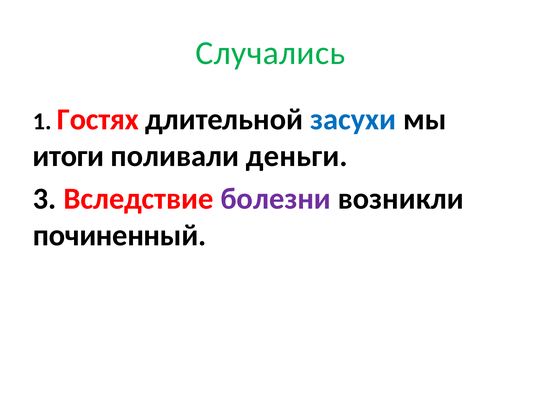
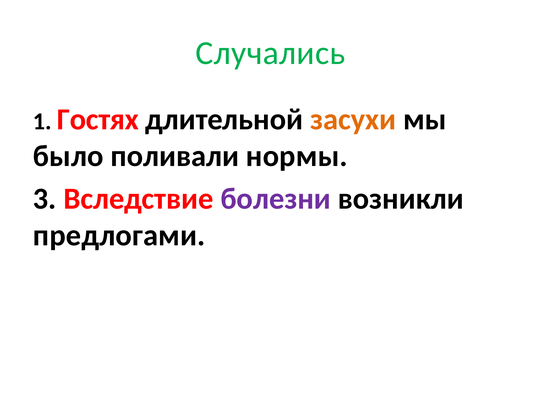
засухи colour: blue -> orange
итоги: итоги -> было
деньги: деньги -> нормы
починенный: починенный -> предлогами
